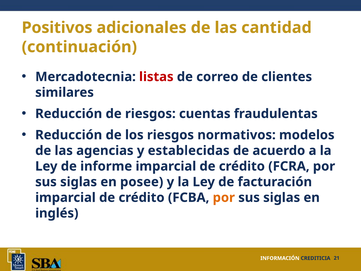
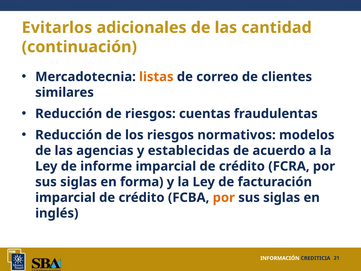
Positivos: Positivos -> Evitarlos
listas colour: red -> orange
posee: posee -> forma
